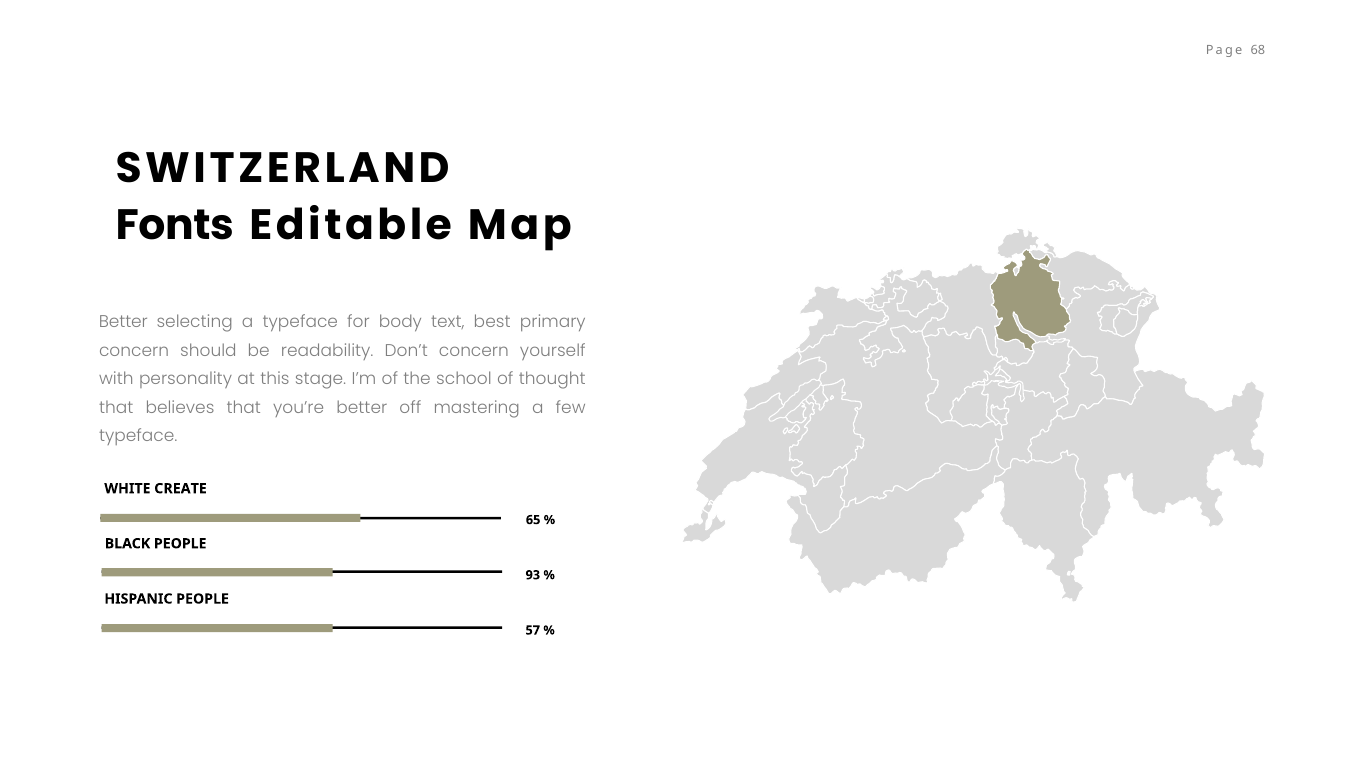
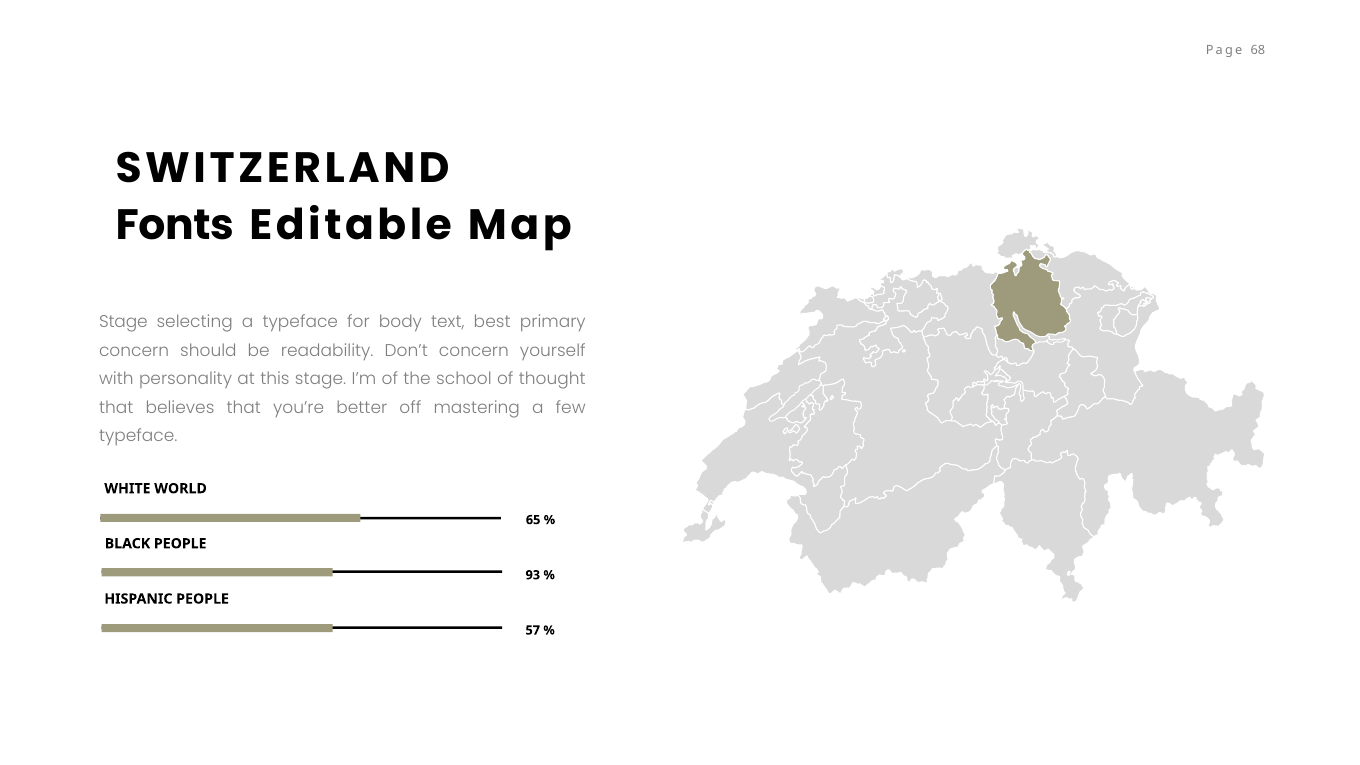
Better at (123, 322): Better -> Stage
CREATE: CREATE -> WORLD
